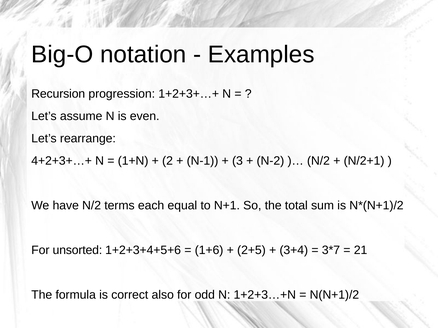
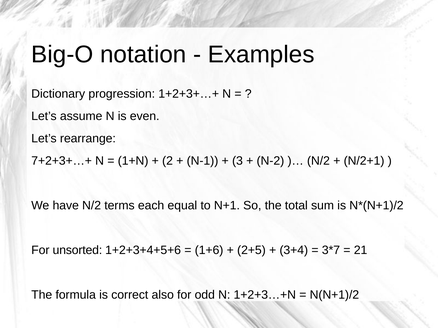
Recursion: Recursion -> Dictionary
4+2+3+…+: 4+2+3+…+ -> 7+2+3+…+
